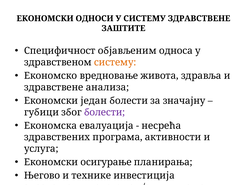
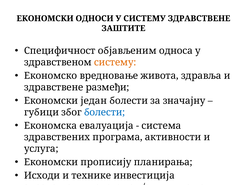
анализа: анализа -> размеђи
болести at (105, 112) colour: purple -> blue
несрећа: несрећа -> система
осигурање: осигурање -> прописију
Његово: Његово -> Исходи
